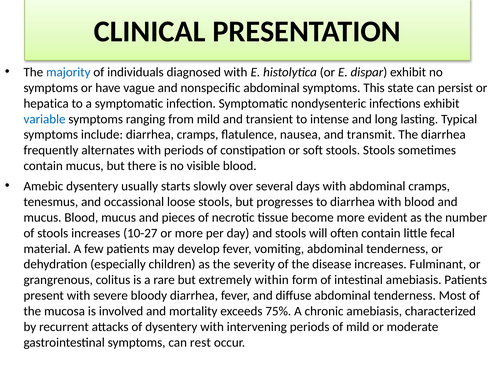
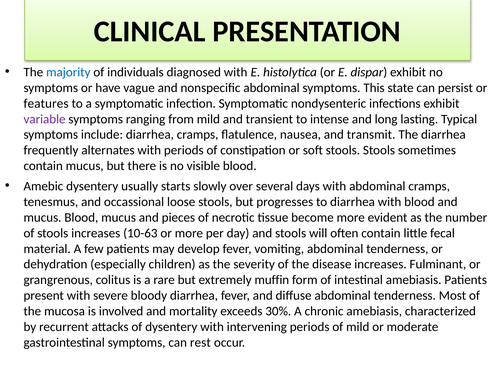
hepatica: hepatica -> features
variable colour: blue -> purple
10-27: 10-27 -> 10-63
within: within -> muffin
75%: 75% -> 30%
